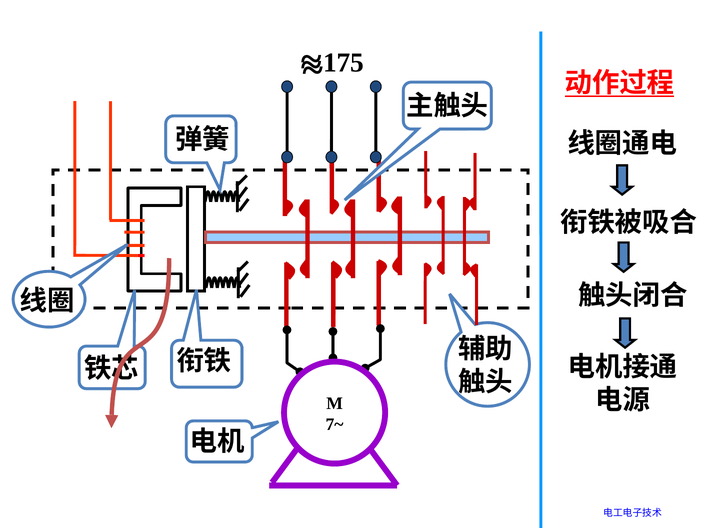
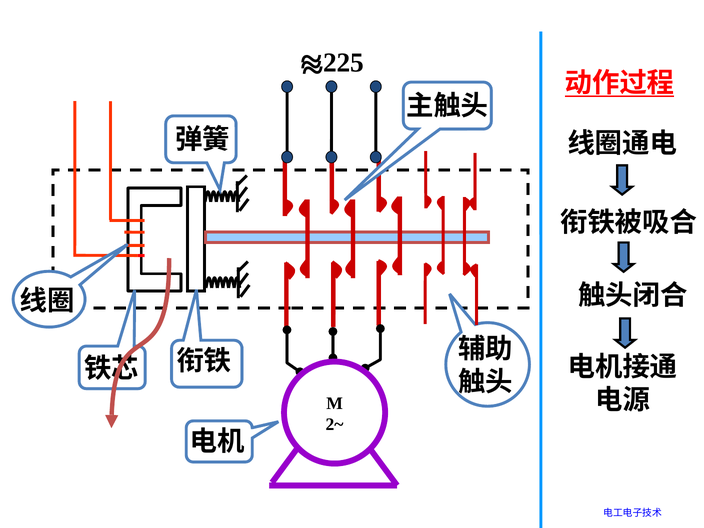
175: 175 -> 225
7~: 7~ -> 2~
